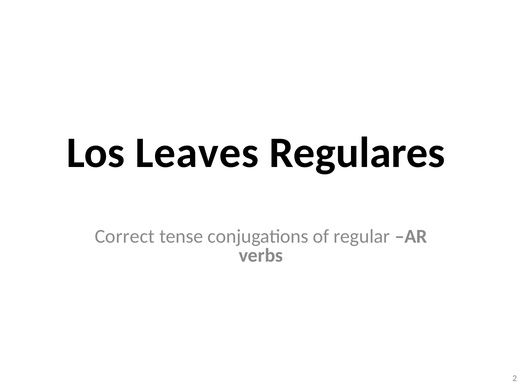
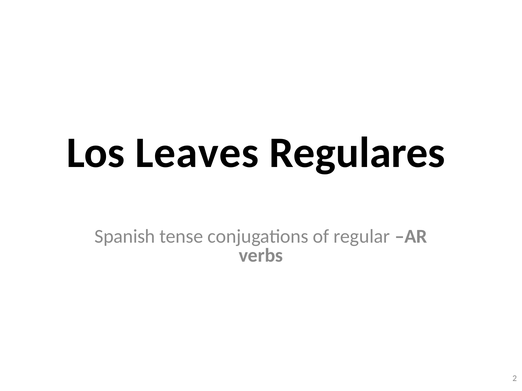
Correct: Correct -> Spanish
